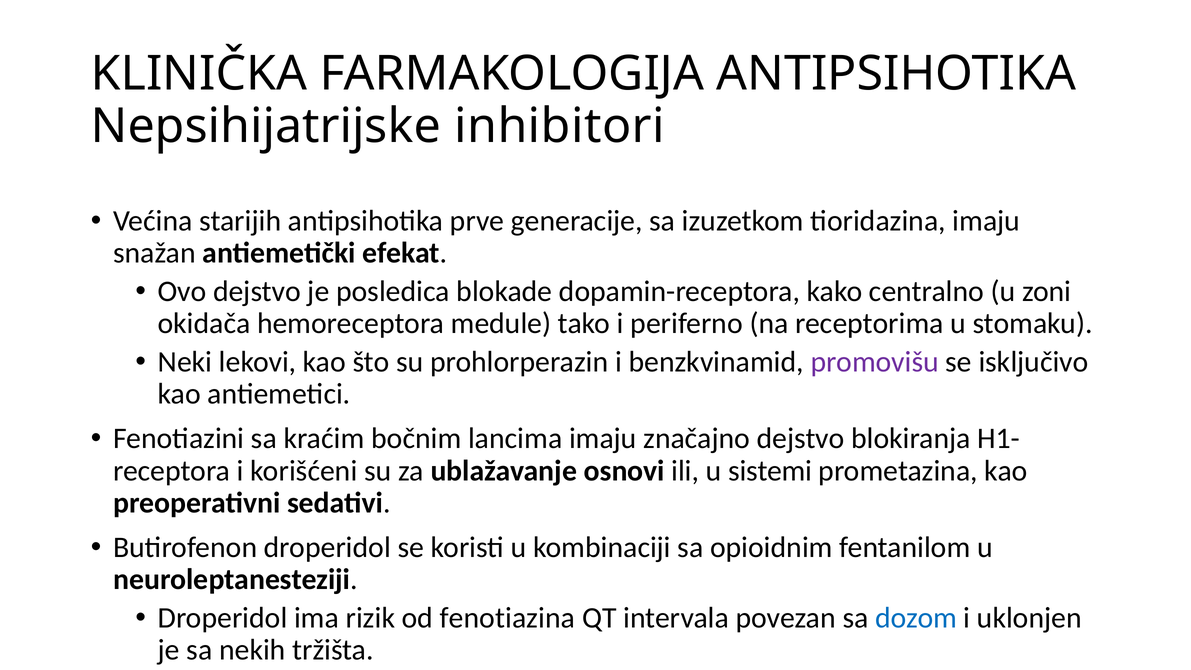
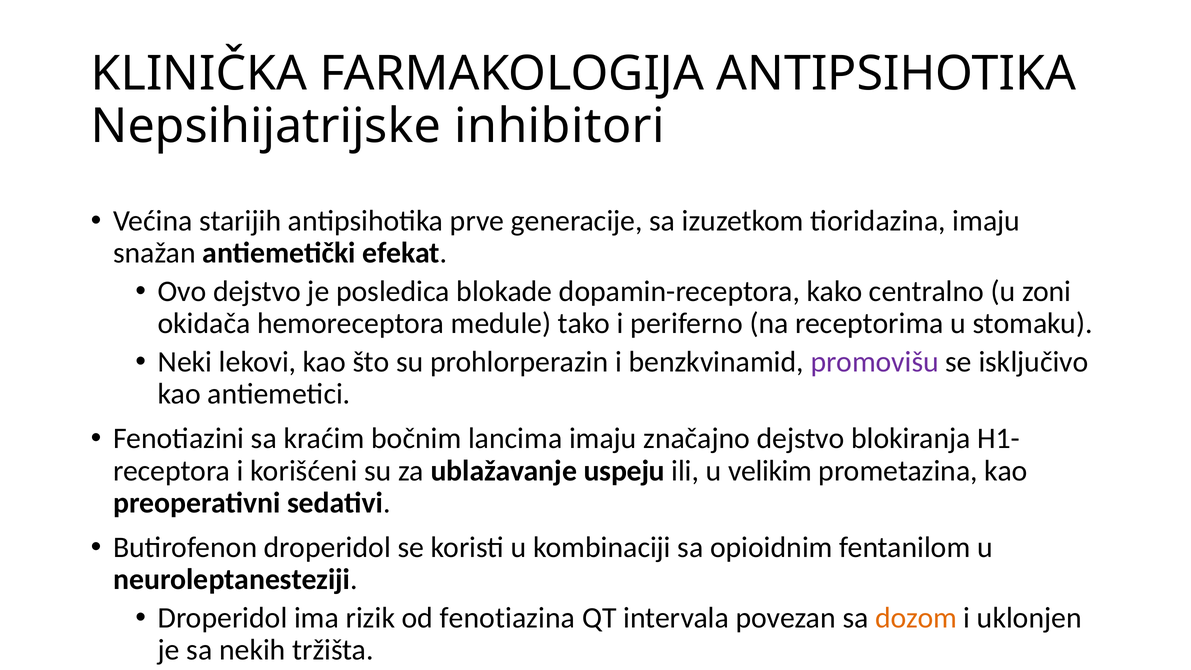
osnovi: osnovi -> uspeju
sistemi: sistemi -> velikim
dozom colour: blue -> orange
